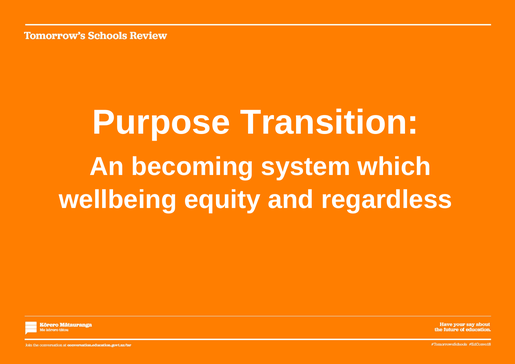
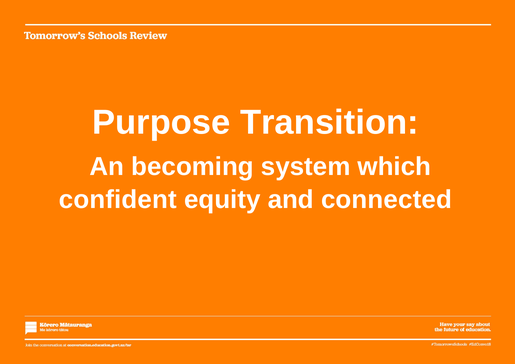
wellbeing: wellbeing -> confident
regardless: regardless -> connected
